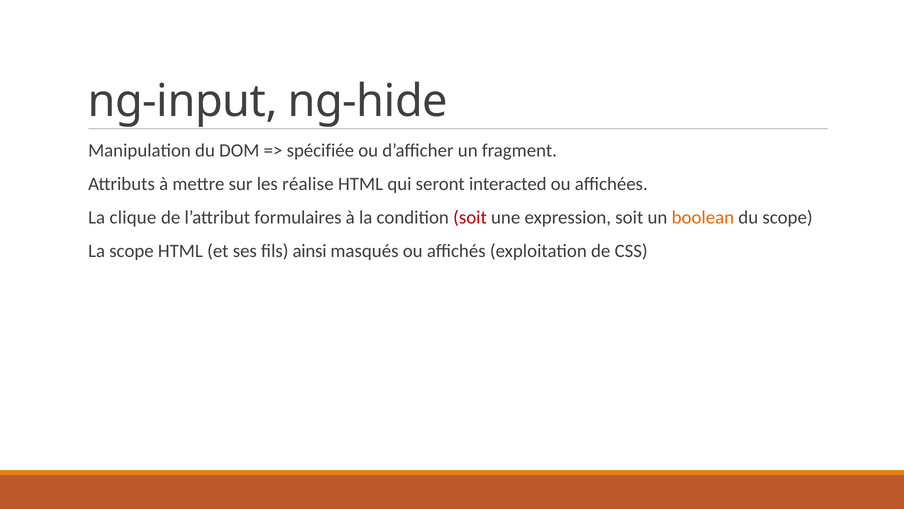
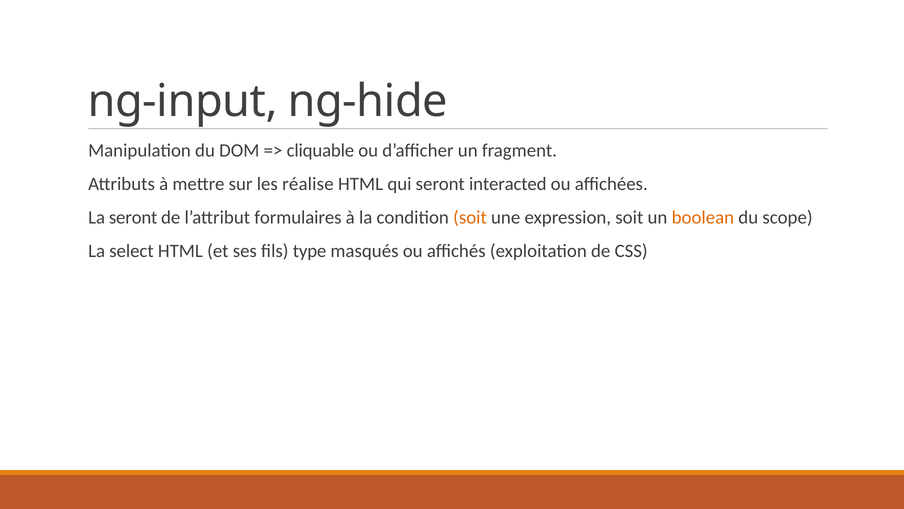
spécifiée: spécifiée -> cliquable
La clique: clique -> seront
soit at (470, 217) colour: red -> orange
La scope: scope -> select
ainsi: ainsi -> type
